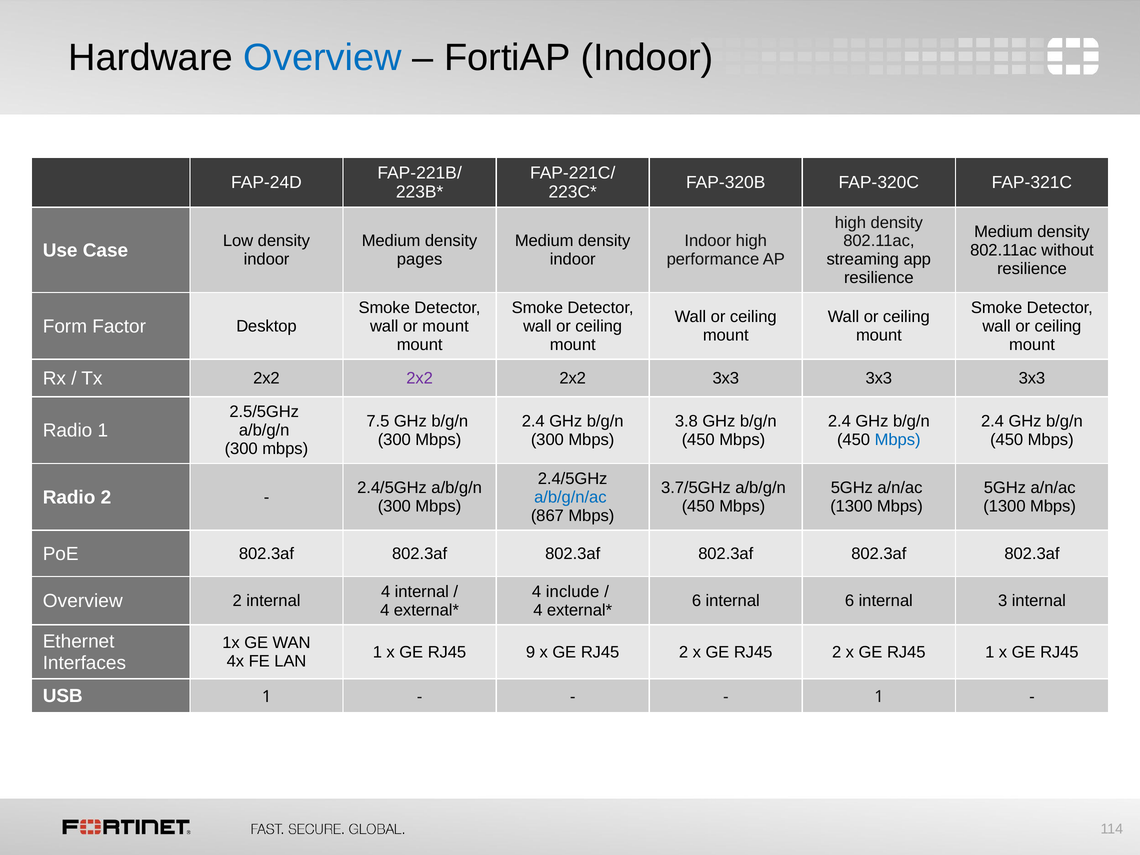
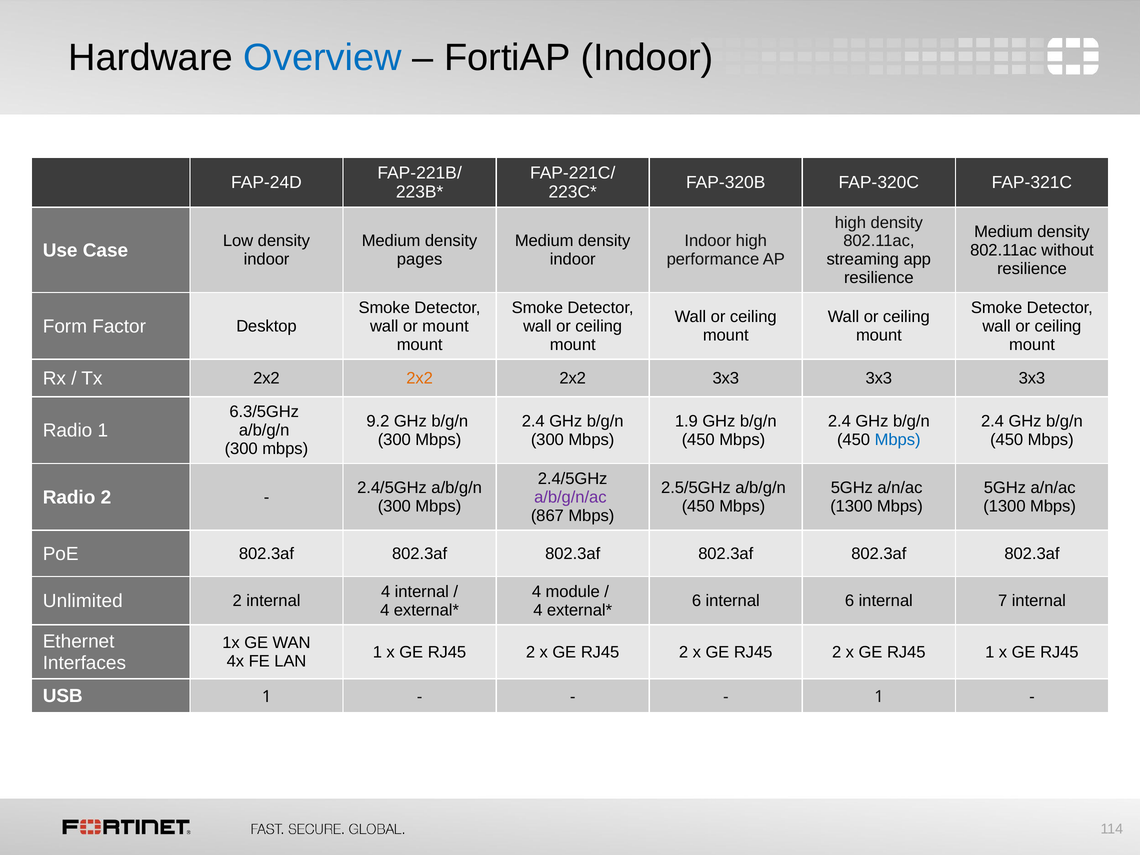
2x2 at (420, 378) colour: purple -> orange
2.5/5GHz: 2.5/5GHz -> 6.3/5GHz
7.5: 7.5 -> 9.2
3.8: 3.8 -> 1.9
3.7/5GHz: 3.7/5GHz -> 2.5/5GHz
a/b/g/n/ac colour: blue -> purple
include: include -> module
Overview at (83, 601): Overview -> Unlimited
3: 3 -> 7
9 at (530, 652): 9 -> 2
